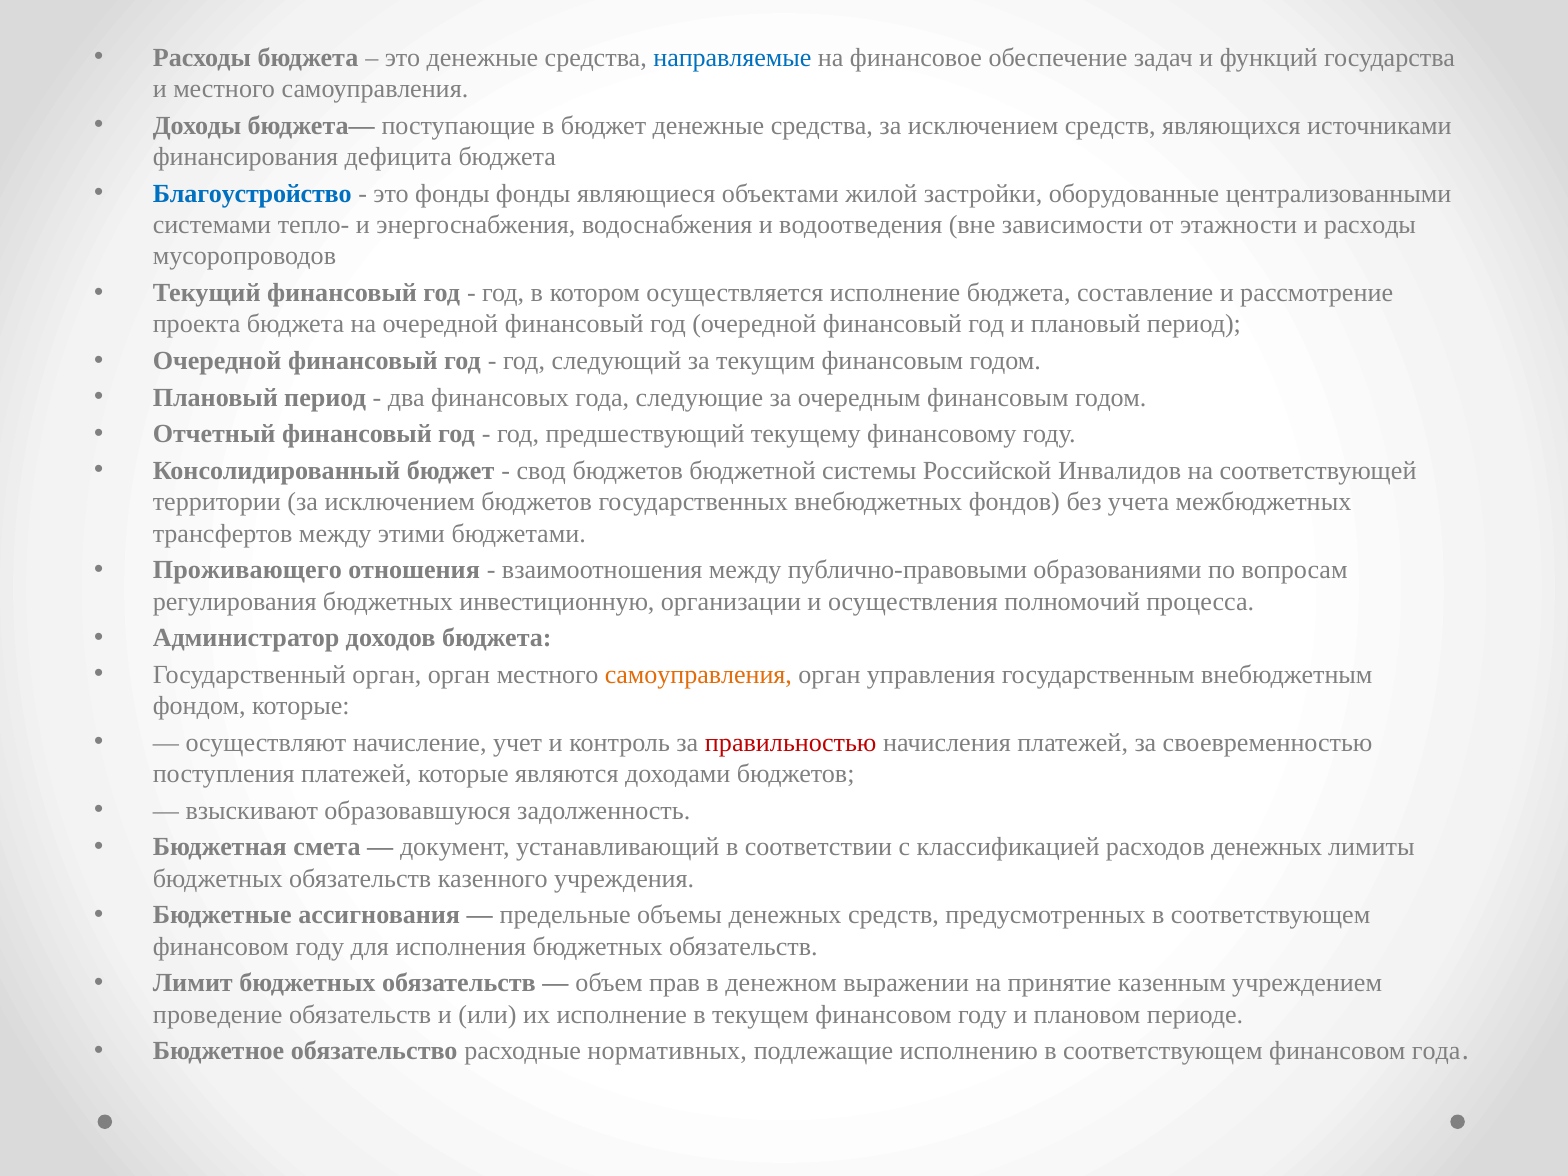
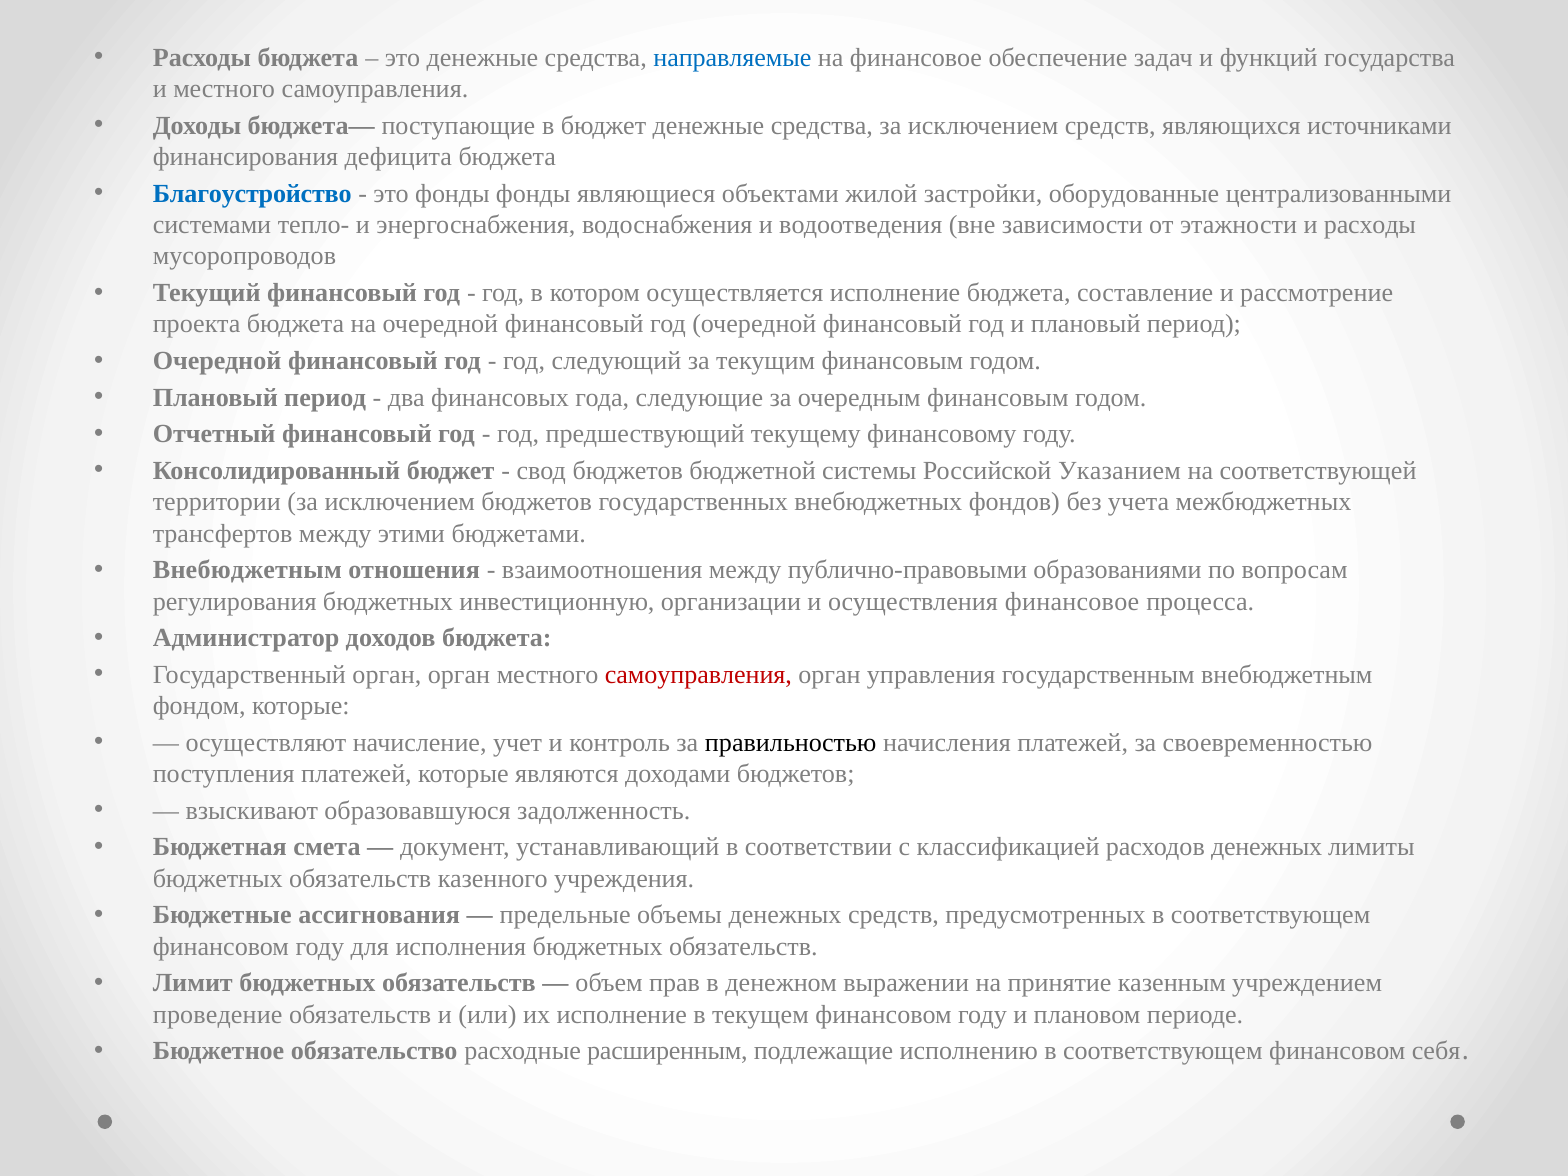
Инвалидов: Инвалидов -> Указанием
Проживающего at (247, 570): Проживающего -> Внебюджетным
осуществления полномочий: полномочий -> финансовое
самоуправления at (698, 675) colour: orange -> red
правильностью colour: red -> black
нормативных: нормативных -> расширенным
финансовом года: года -> себя
